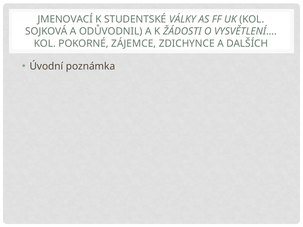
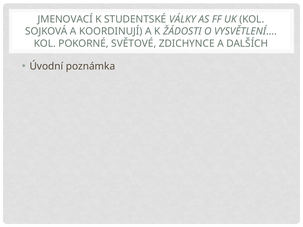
ODŮVODNIL: ODŮVODNIL -> KOORDINUJÍ
ZÁJEMCE: ZÁJEMCE -> SVĚTOVÉ
